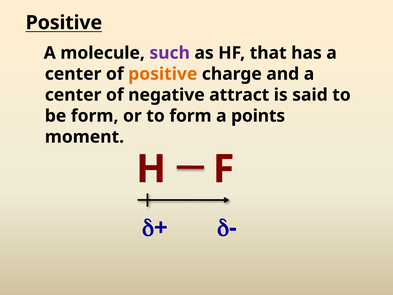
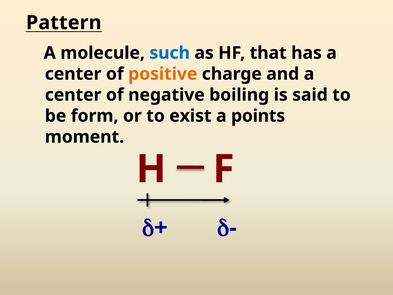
Positive at (64, 23): Positive -> Pattern
such colour: purple -> blue
attract: attract -> boiling
to form: form -> exist
